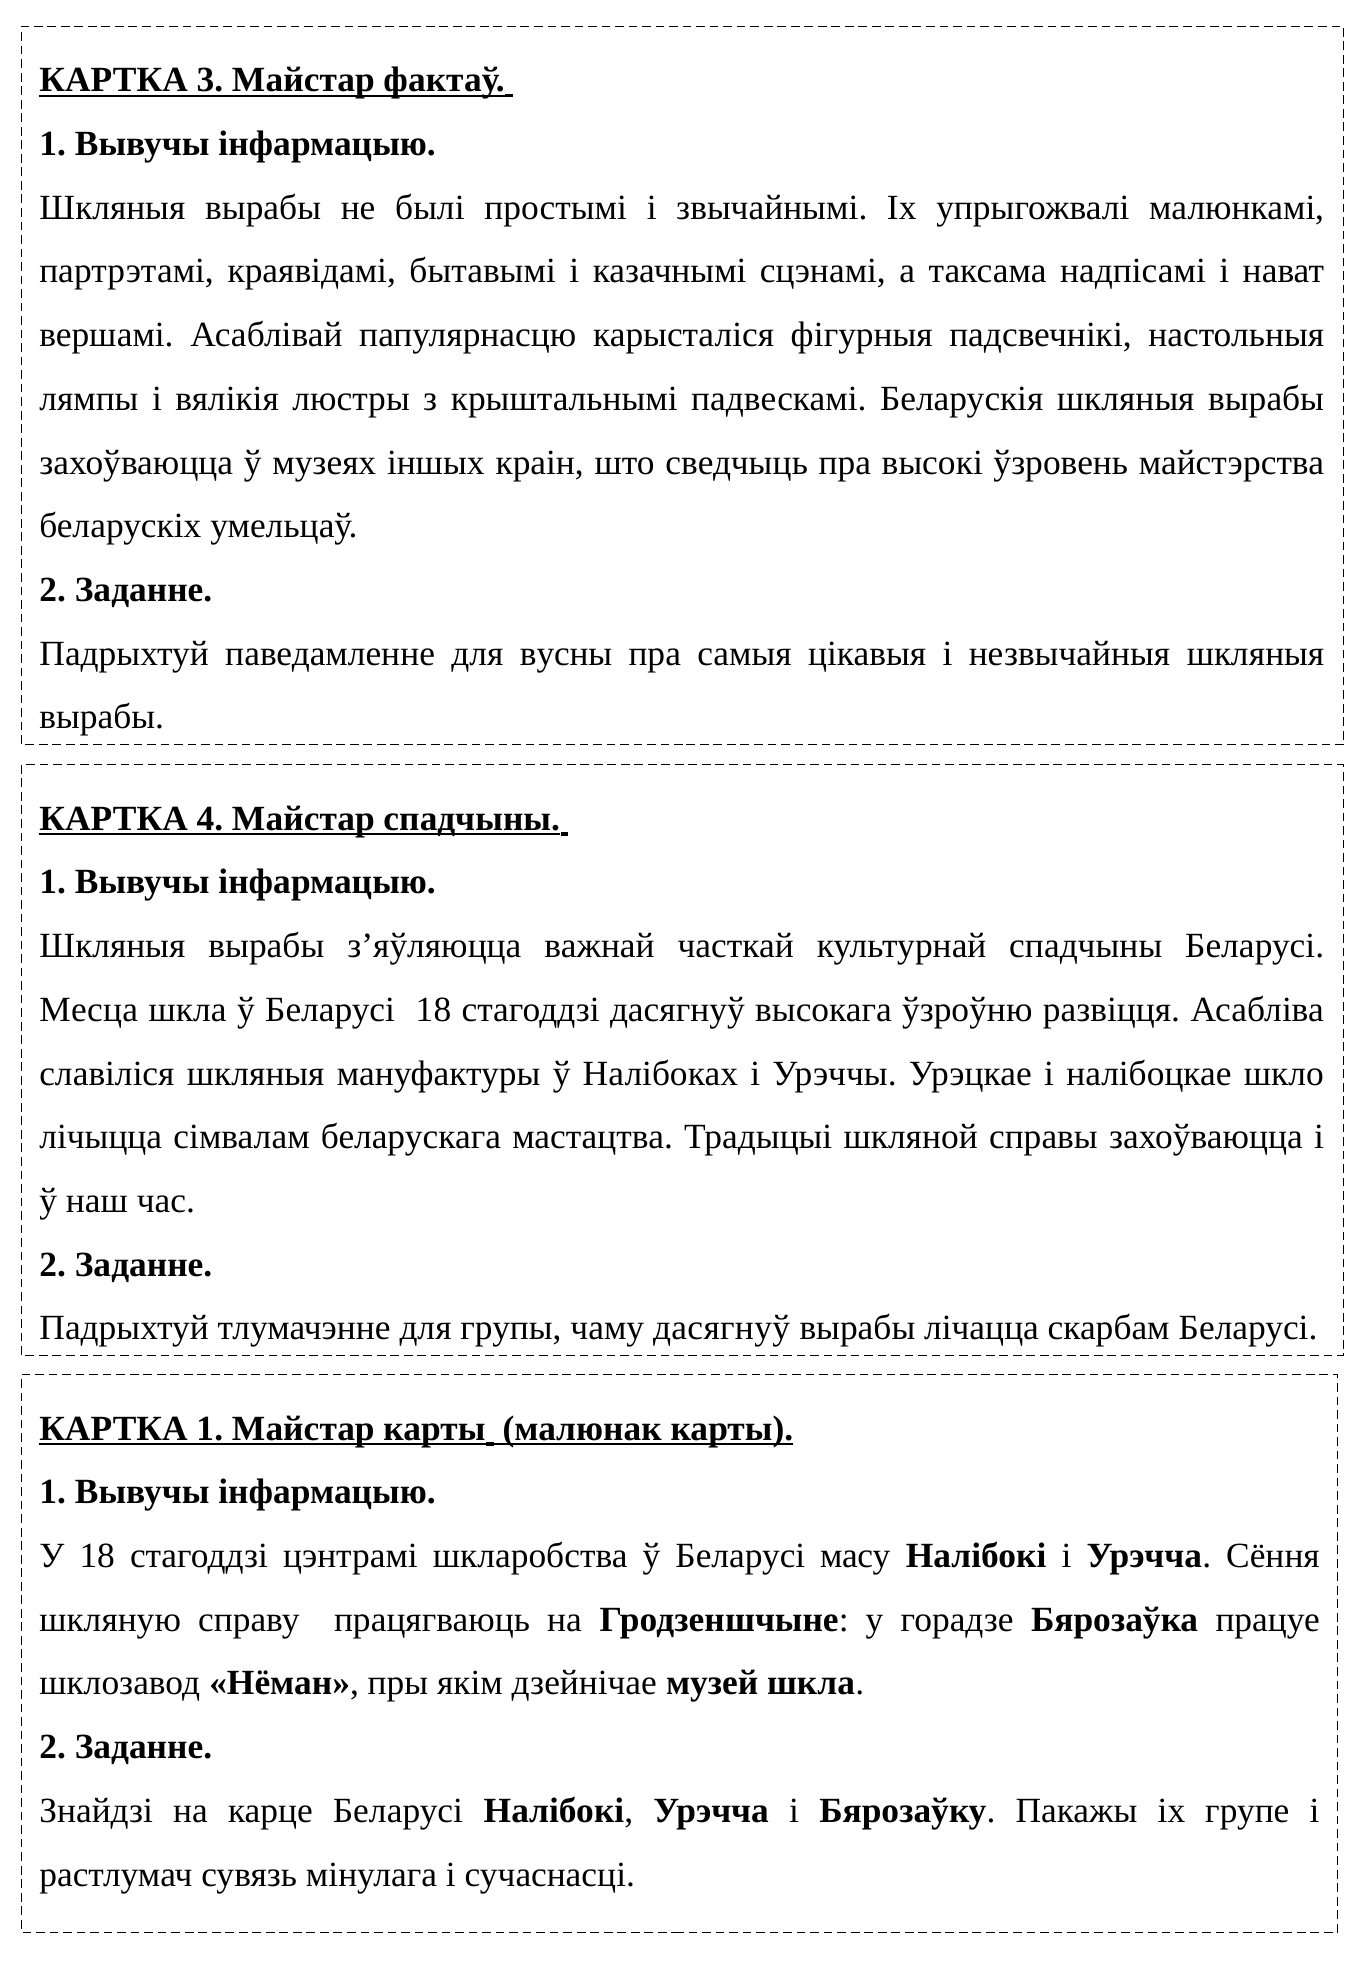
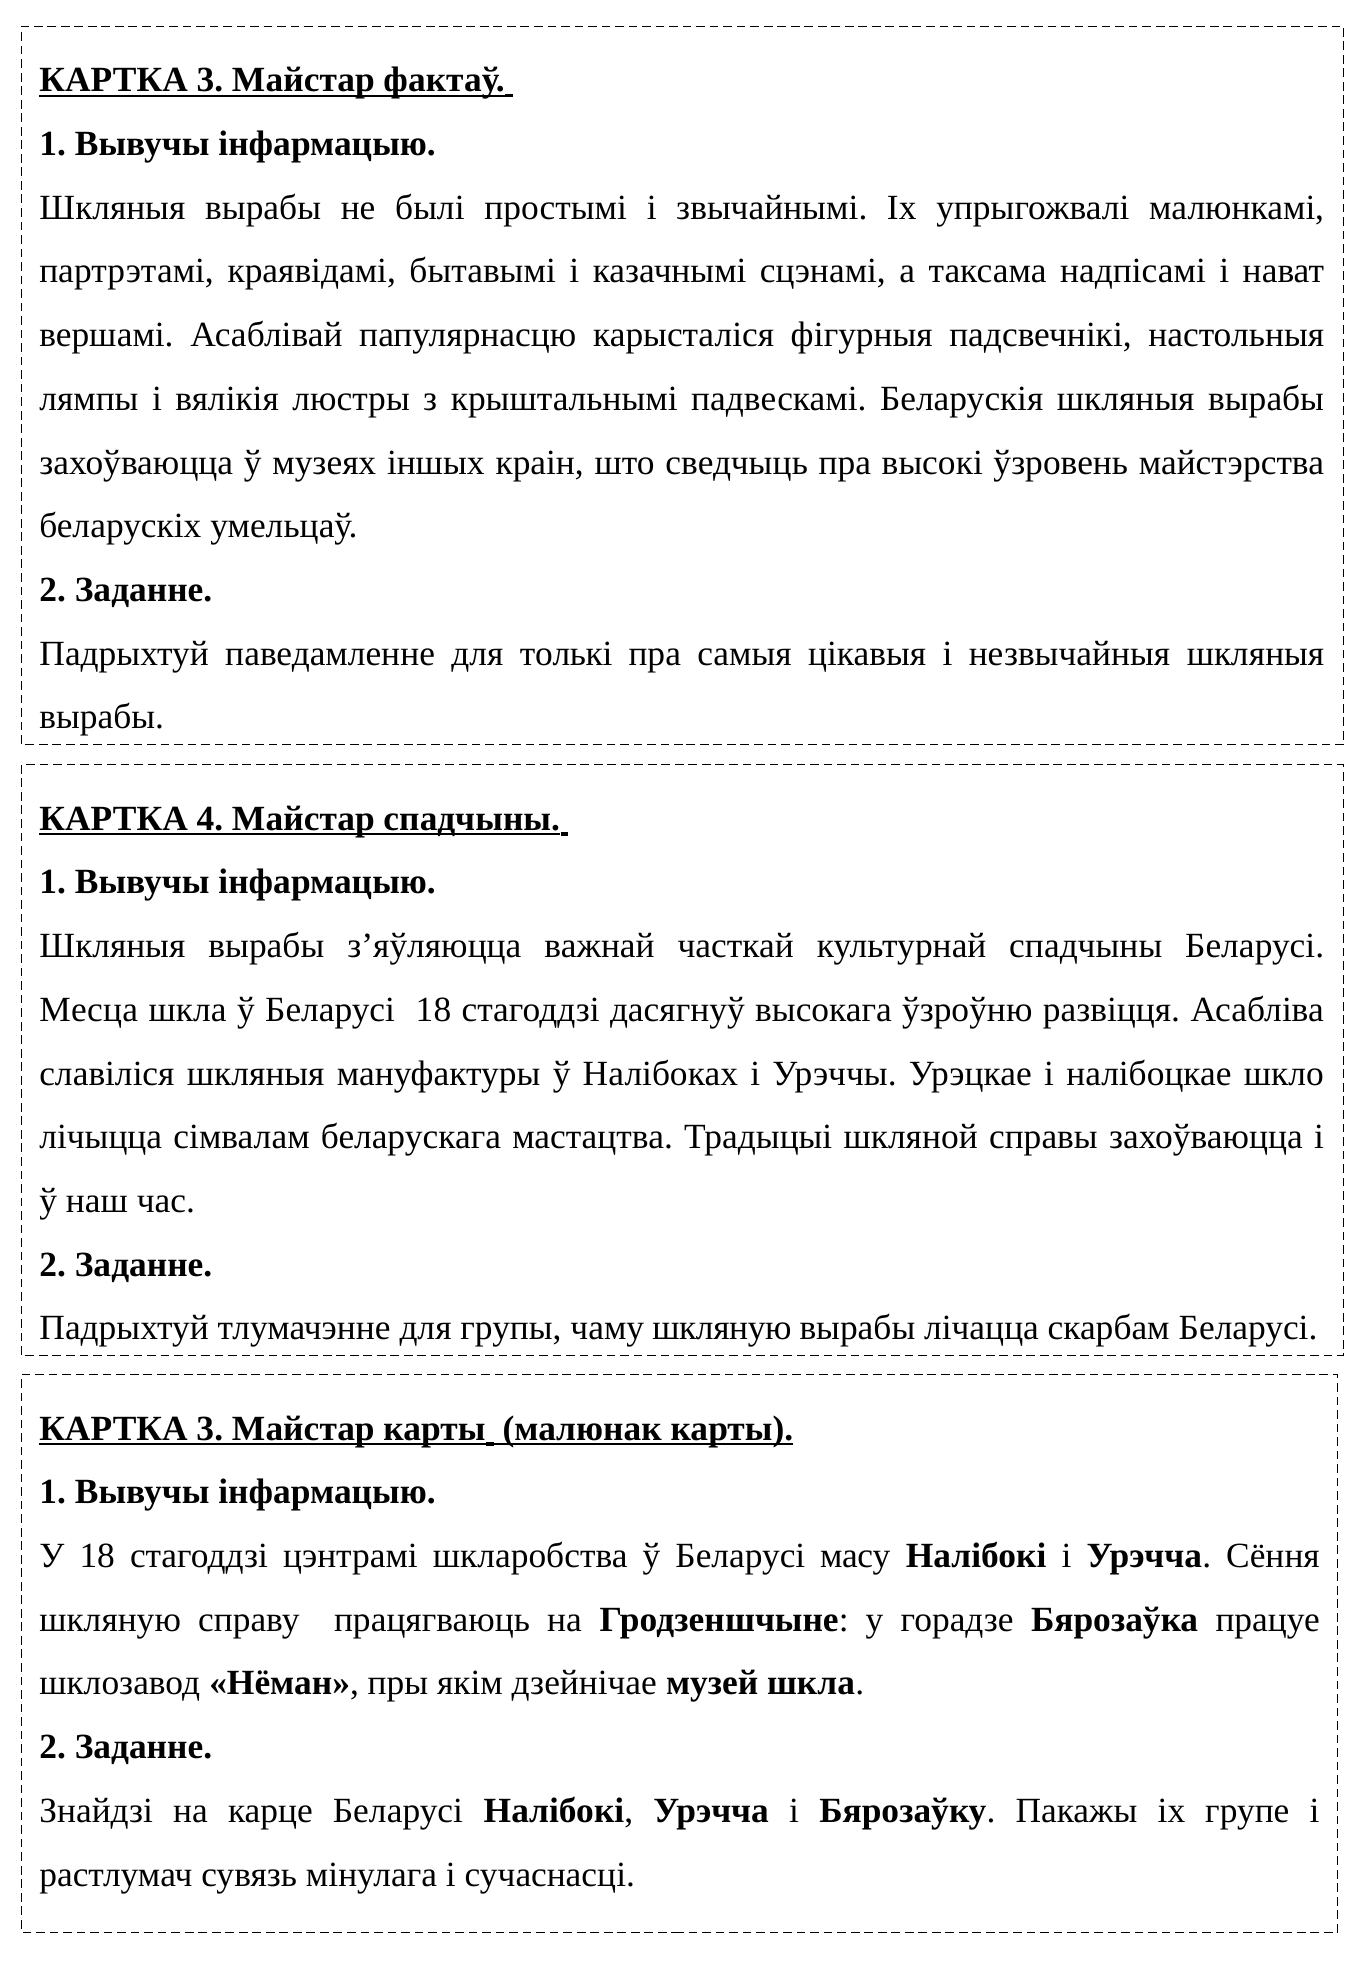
вусны: вусны -> толькі
чаму дасягнуў: дасягнуў -> шкляную
1 at (210, 1428): 1 -> 3
